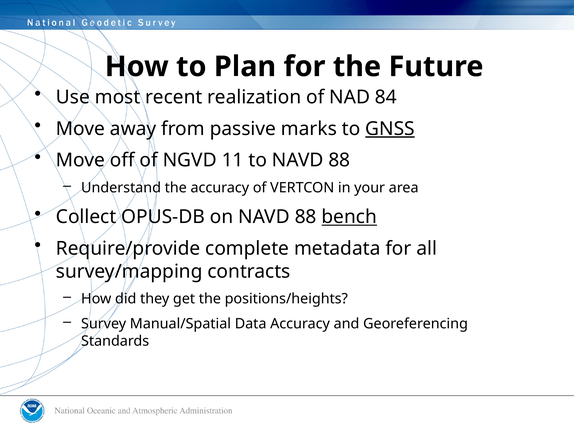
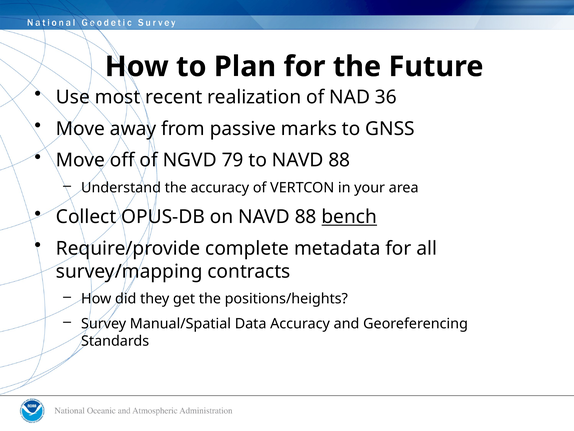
84: 84 -> 36
GNSS underline: present -> none
11: 11 -> 79
